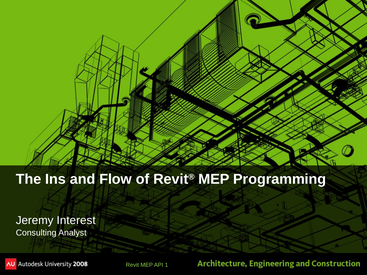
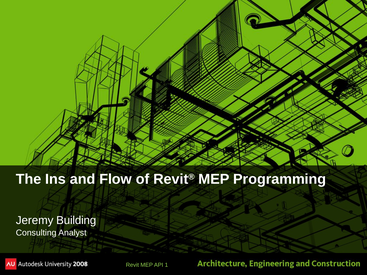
Interest: Interest -> Building
